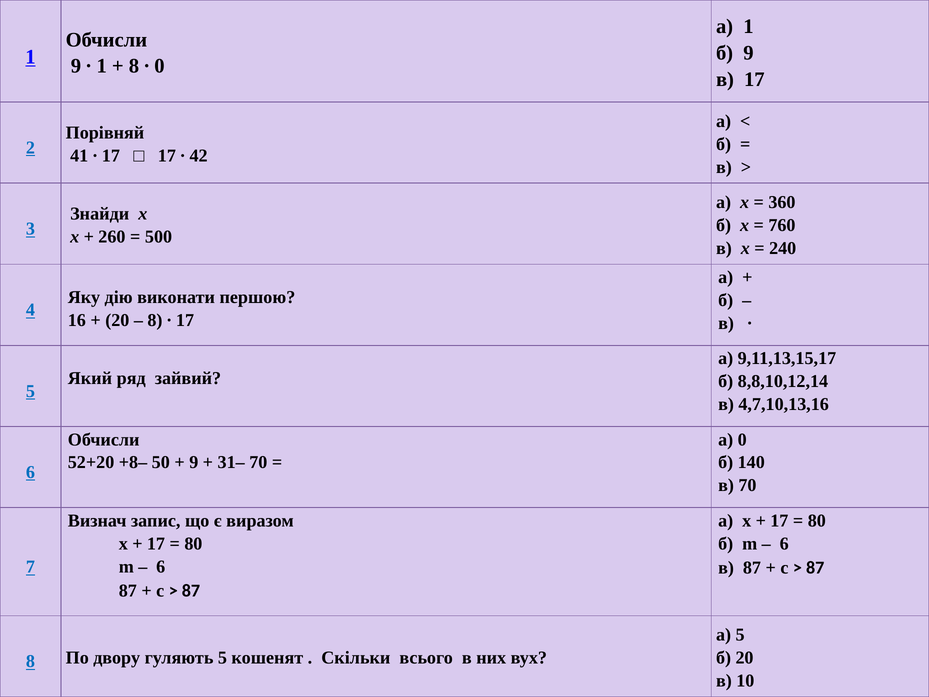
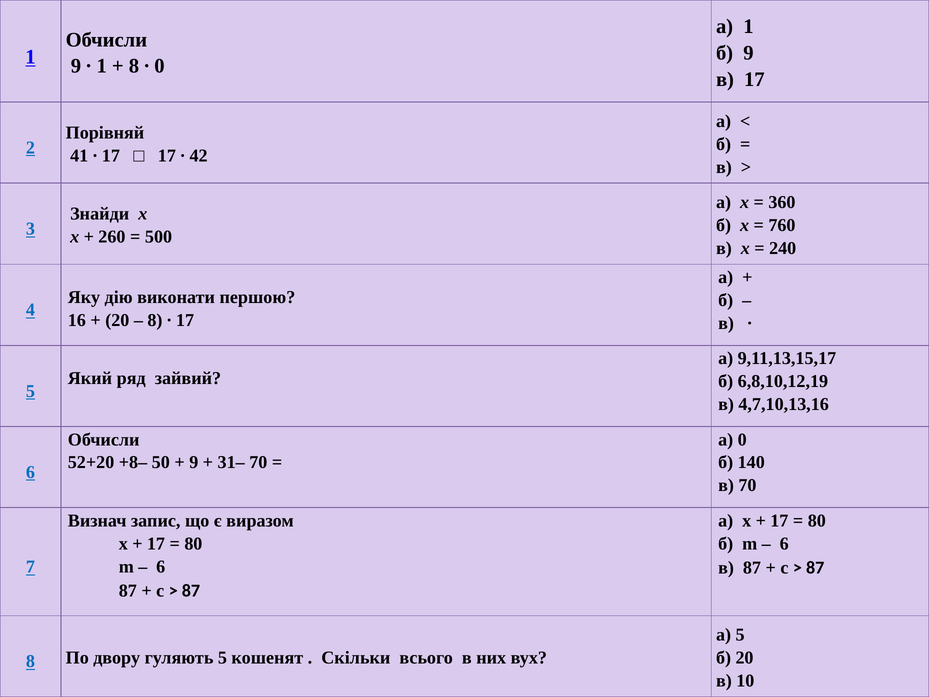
8,8,10,12,14: 8,8,10,12,14 -> 6,8,10,12,19
